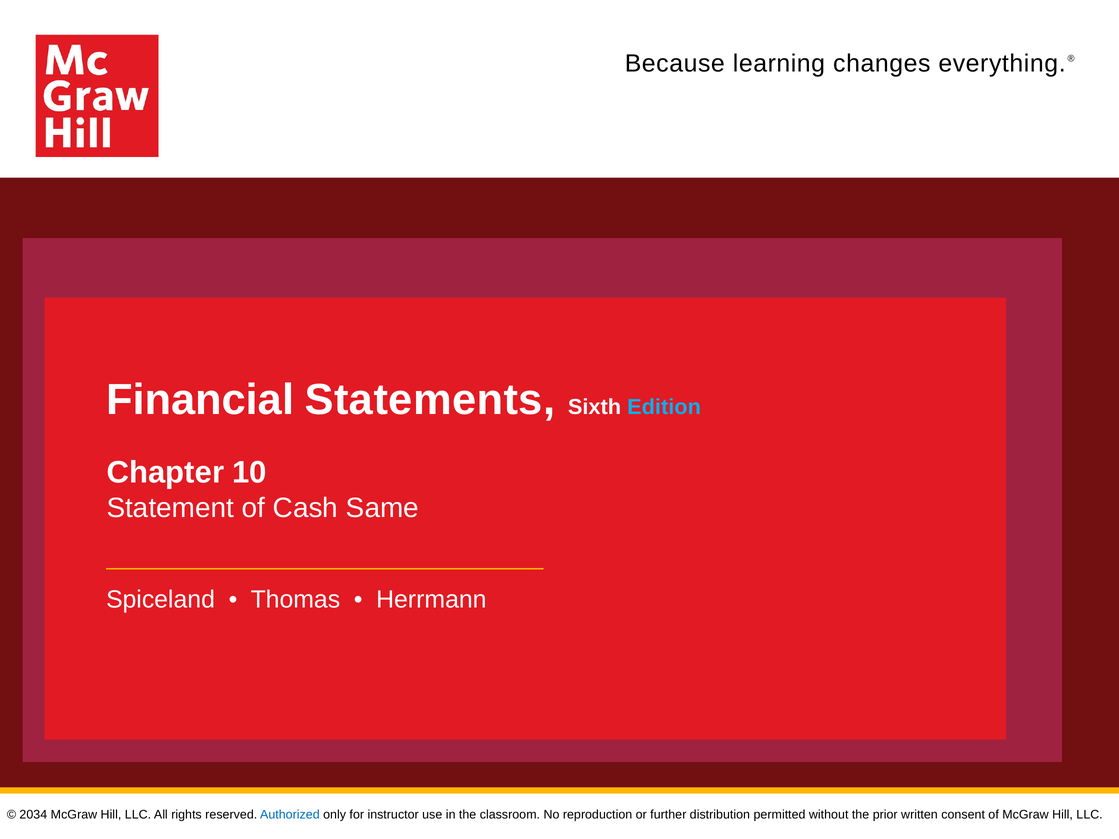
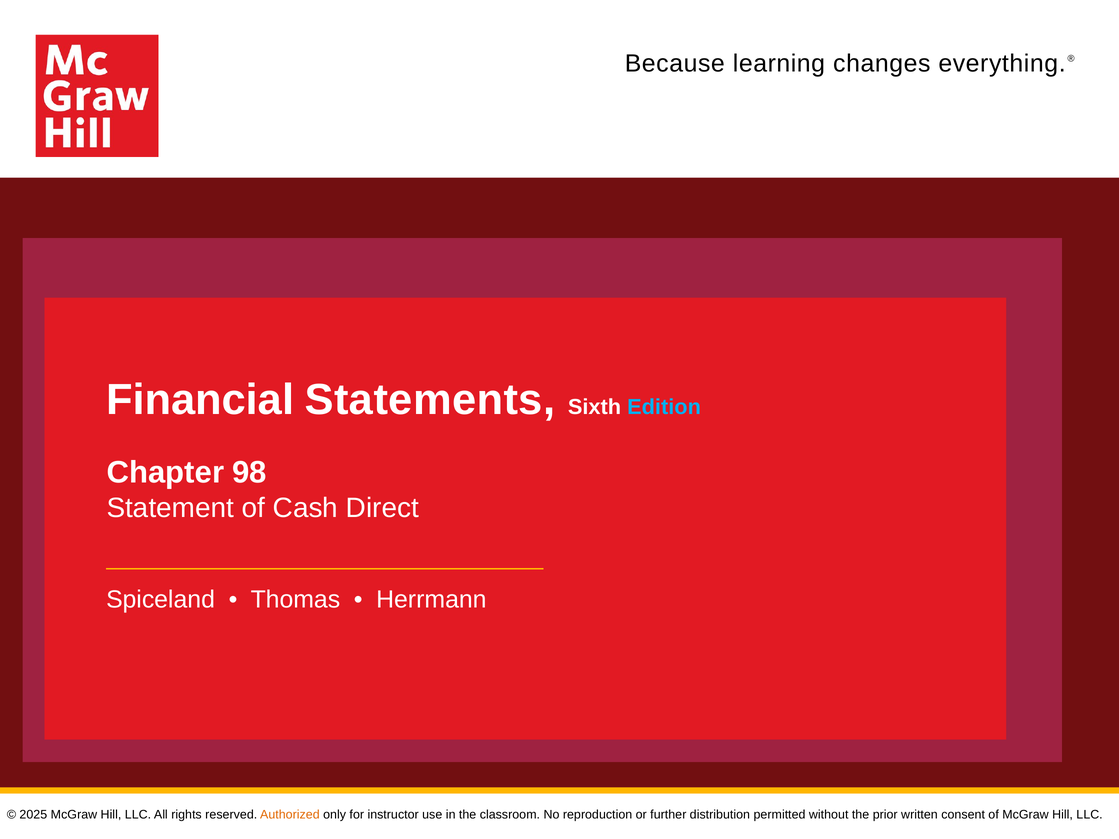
10: 10 -> 98
Same: Same -> Direct
2034: 2034 -> 2025
Authorized colour: blue -> orange
